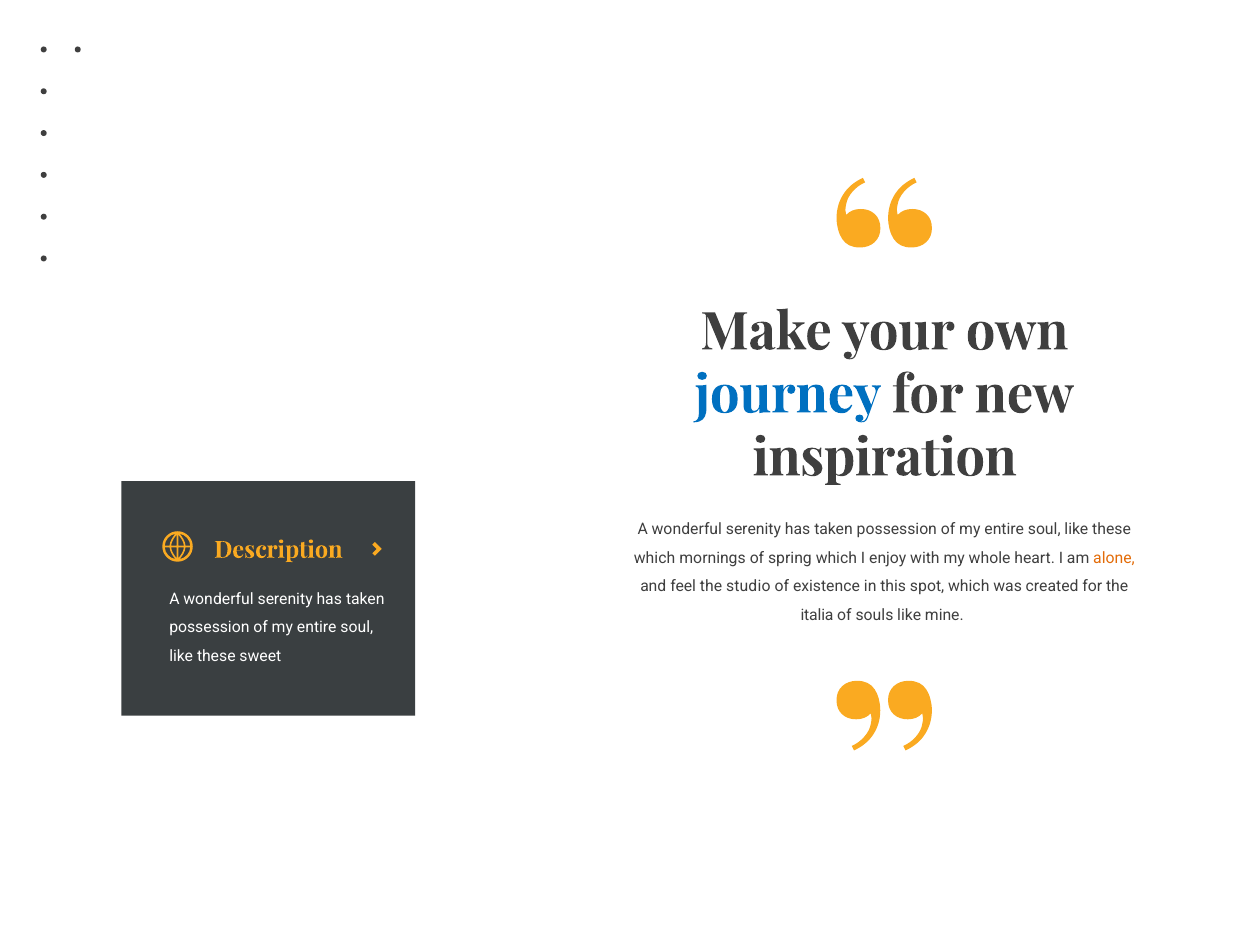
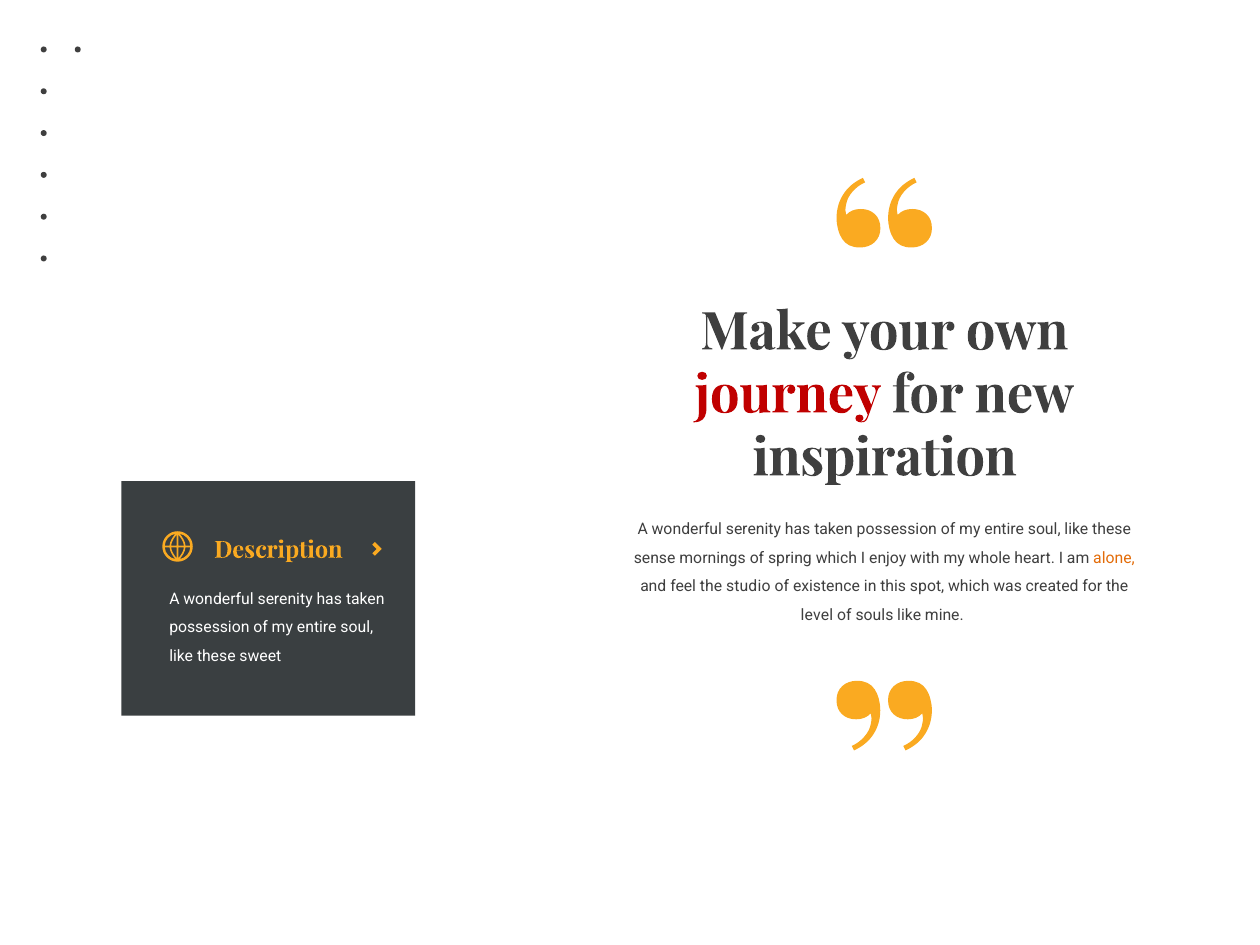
journey colour: blue -> red
which at (655, 558): which -> sense
italia: italia -> level
